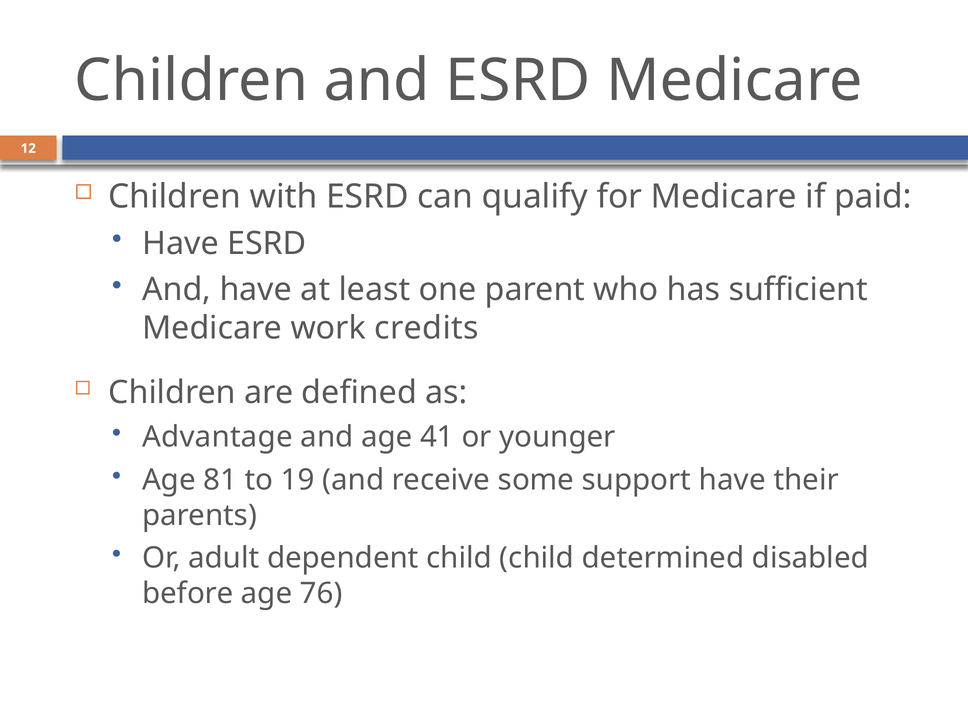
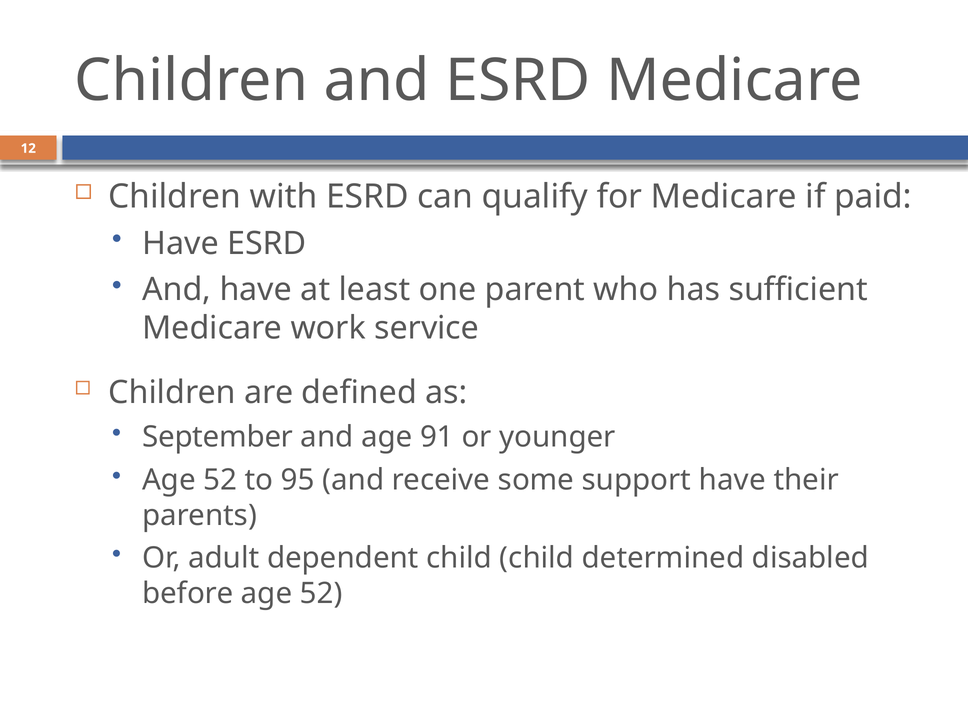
credits: credits -> service
Advantage: Advantage -> September
41: 41 -> 91
81 at (220, 480): 81 -> 52
19: 19 -> 95
before age 76: 76 -> 52
